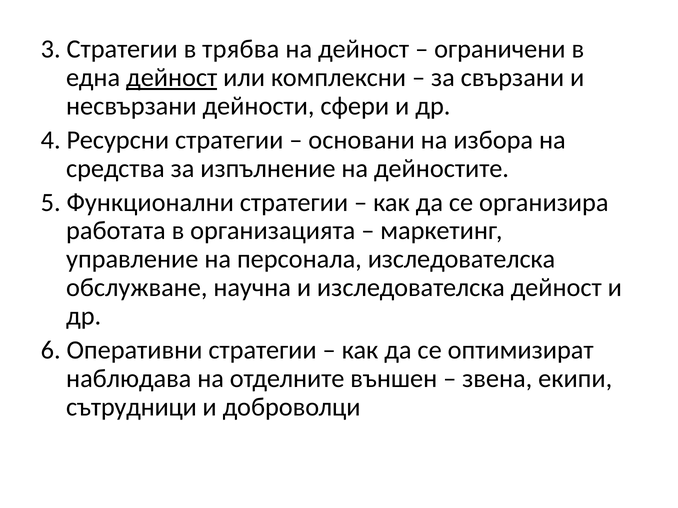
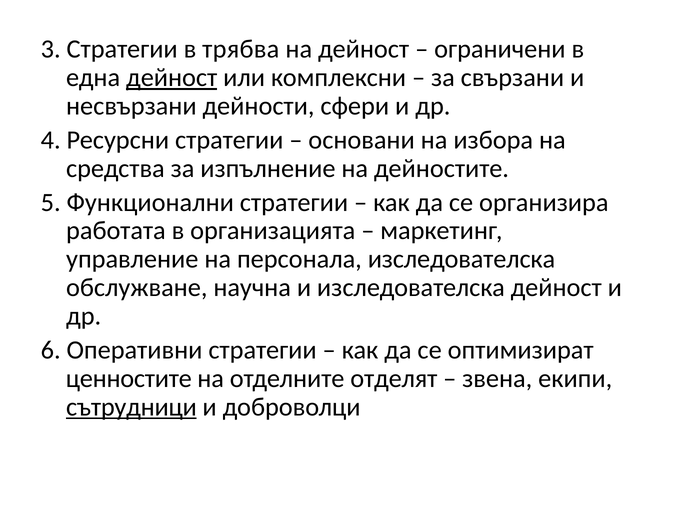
наблюдава: наблюдава -> ценностите
външен: външен -> отделят
сътрудници underline: none -> present
